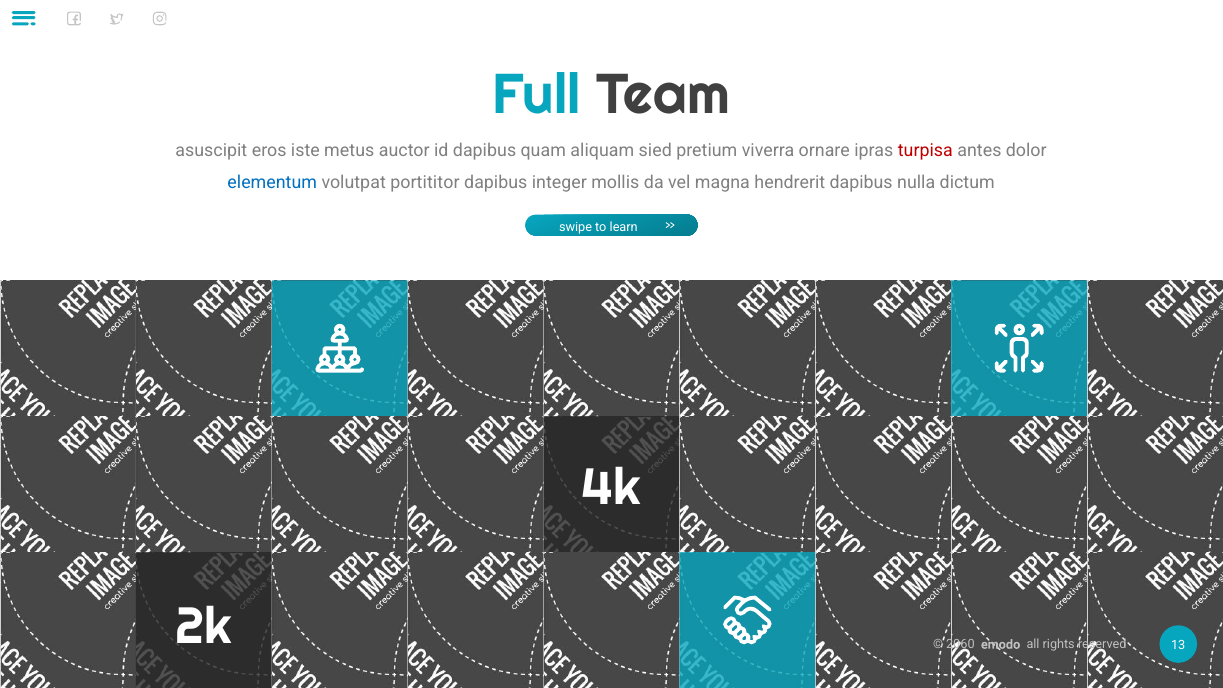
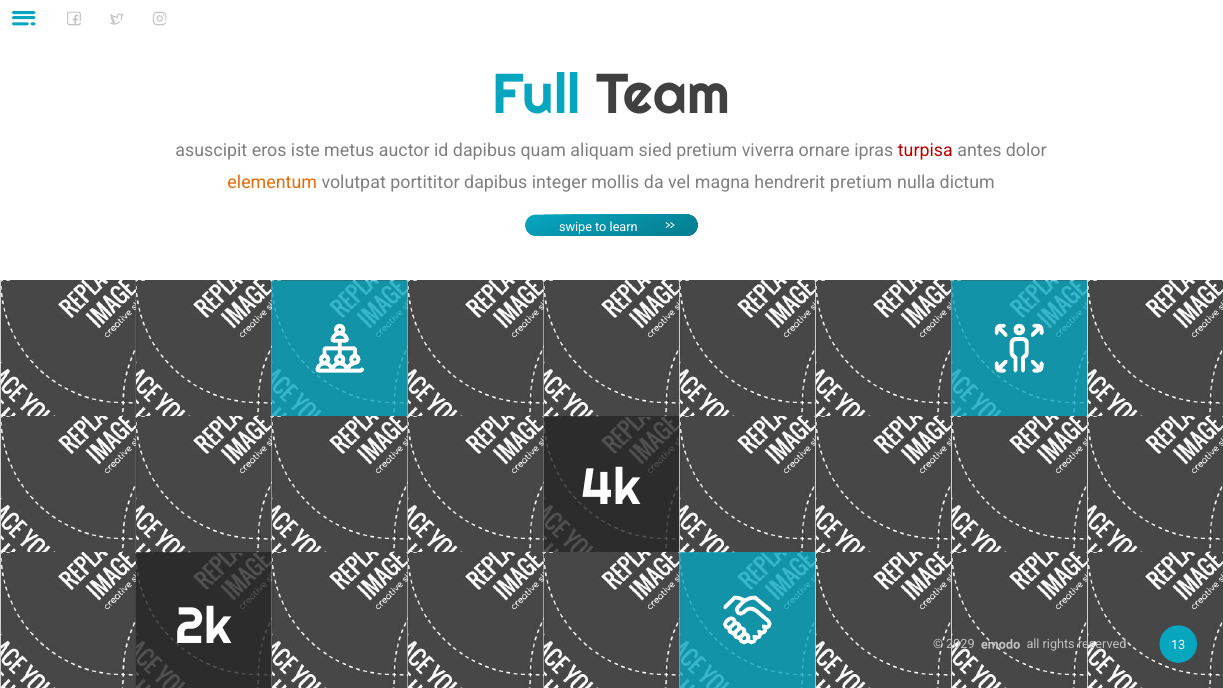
elementum colour: blue -> orange
hendrerit dapibus: dapibus -> pretium
2060: 2060 -> 2029
